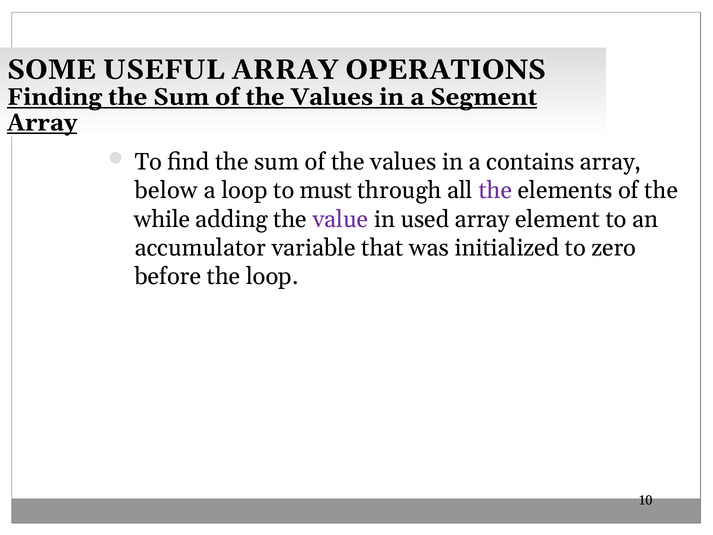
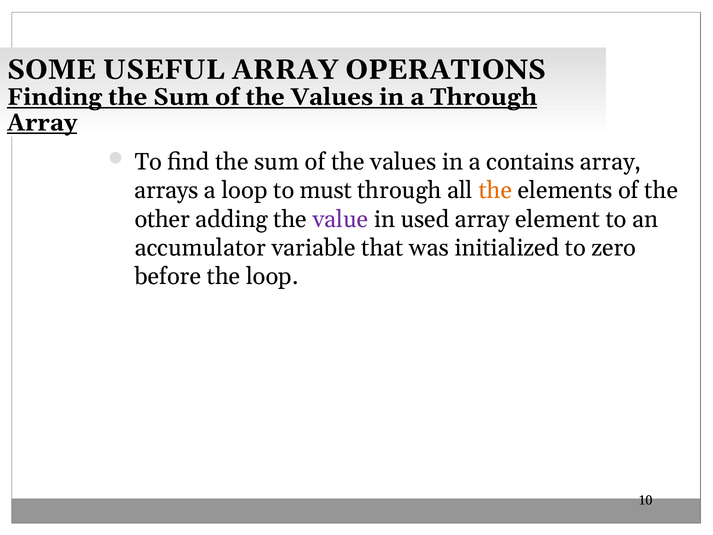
a Segment: Segment -> Through
below: below -> arrays
the at (495, 191) colour: purple -> orange
while: while -> other
